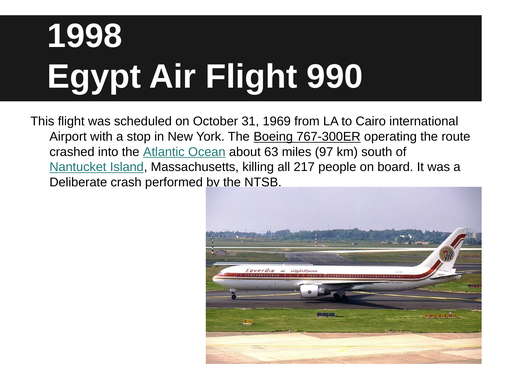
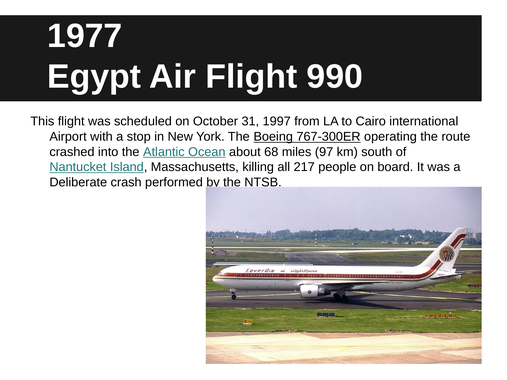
1998: 1998 -> 1977
1969: 1969 -> 1997
63: 63 -> 68
